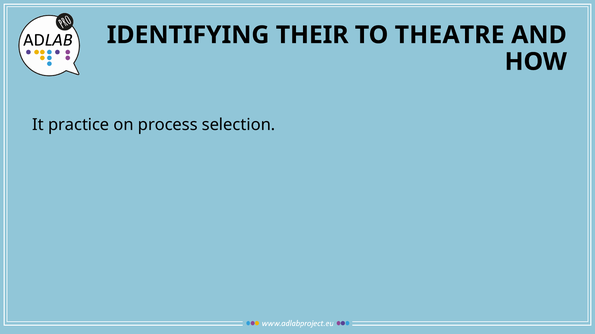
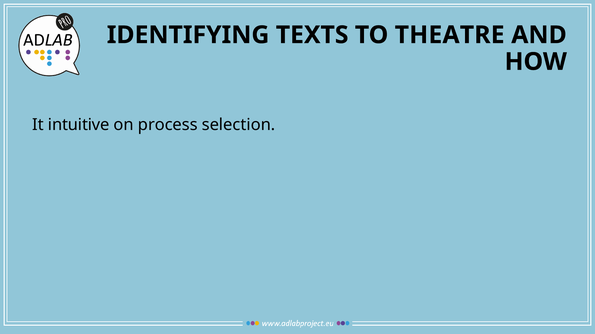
THEIR: THEIR -> TEXTS
practice: practice -> intuitive
